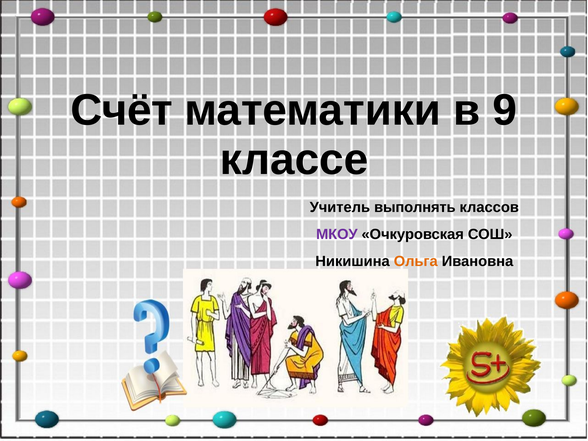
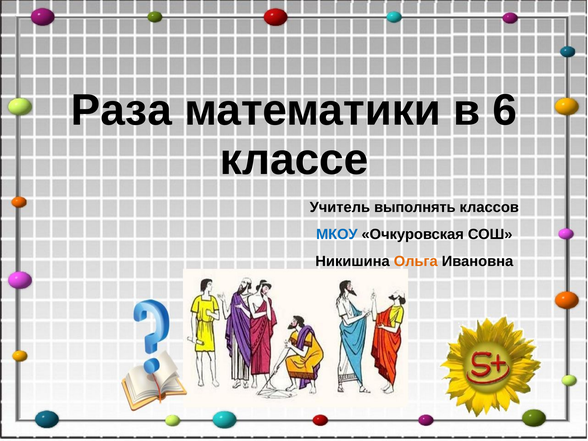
Счёт: Счёт -> Раза
9: 9 -> 6
МКОУ colour: purple -> blue
